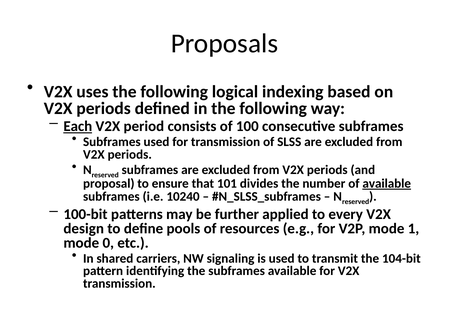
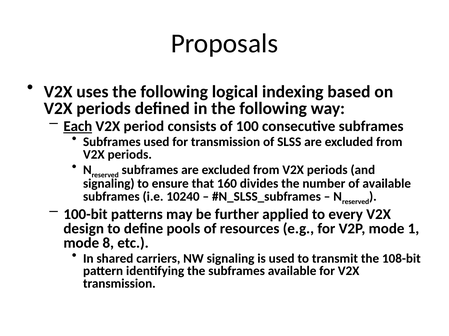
proposal at (109, 184): proposal -> signaling
101: 101 -> 160
available at (387, 184) underline: present -> none
0: 0 -> 8
104-bit: 104-bit -> 108-bit
